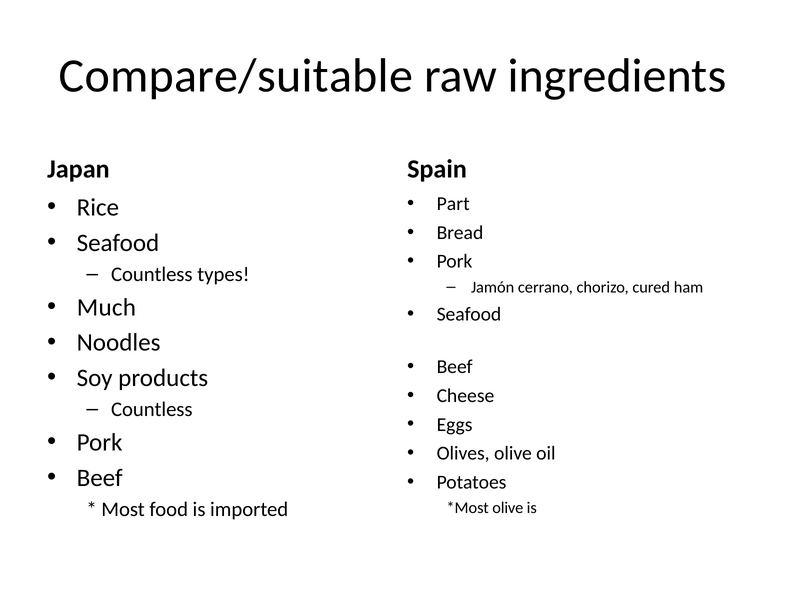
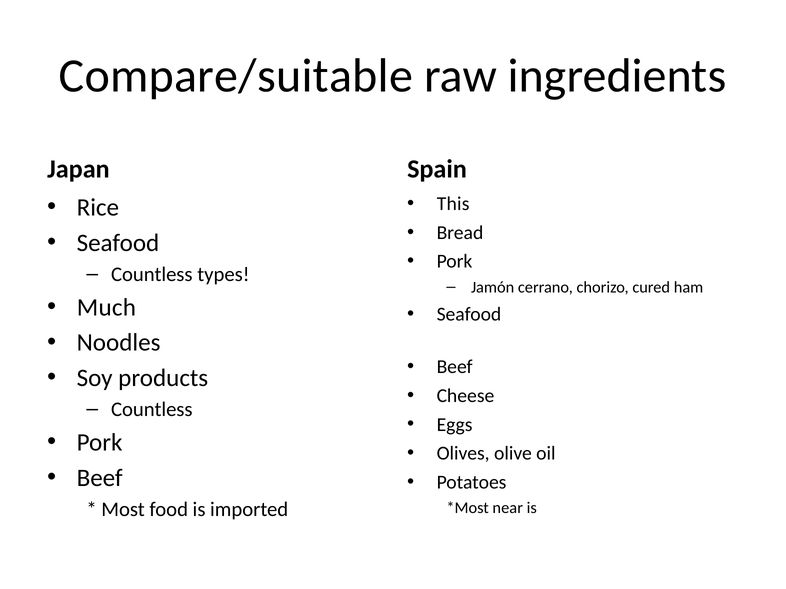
Part: Part -> This
olive at (508, 508): olive -> near
